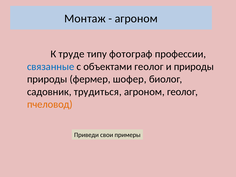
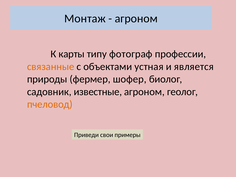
труде: труде -> карты
связанные colour: blue -> orange
объектами геолог: геолог -> устная
и природы: природы -> является
трудиться: трудиться -> известные
